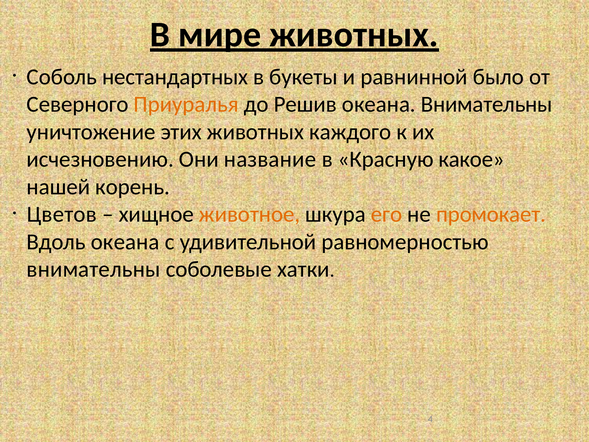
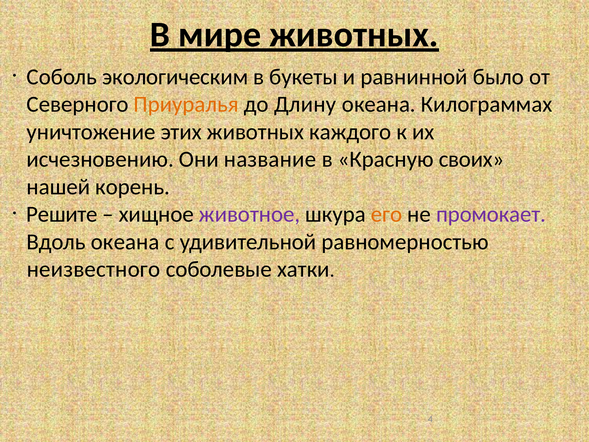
нестандартных: нестандартных -> экологическим
Решив: Решив -> Длину
океана Внимательны: Внимательны -> Килограммах
какое: какое -> своих
Цветов: Цветов -> Решите
животное colour: orange -> purple
промокает colour: orange -> purple
внимательны at (94, 269): внимательны -> неизвестного
